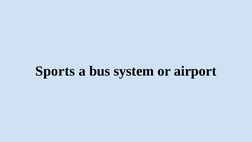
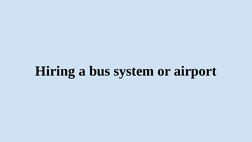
Sports: Sports -> Hiring
